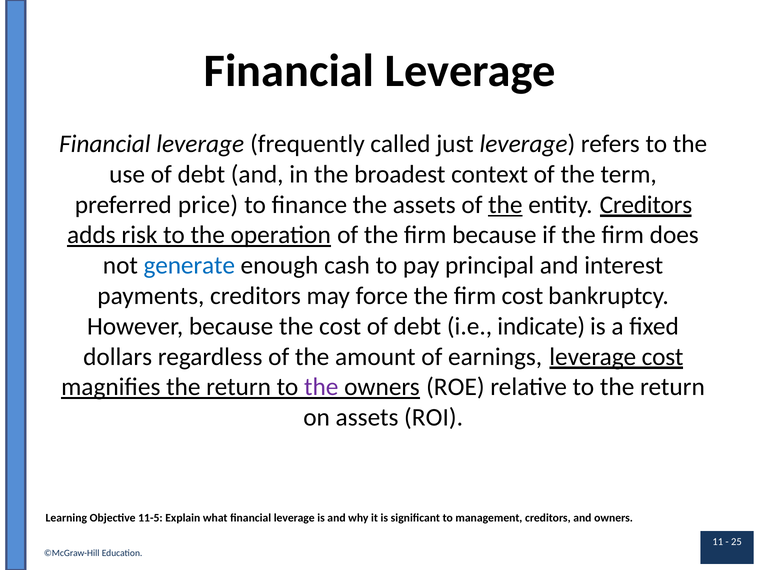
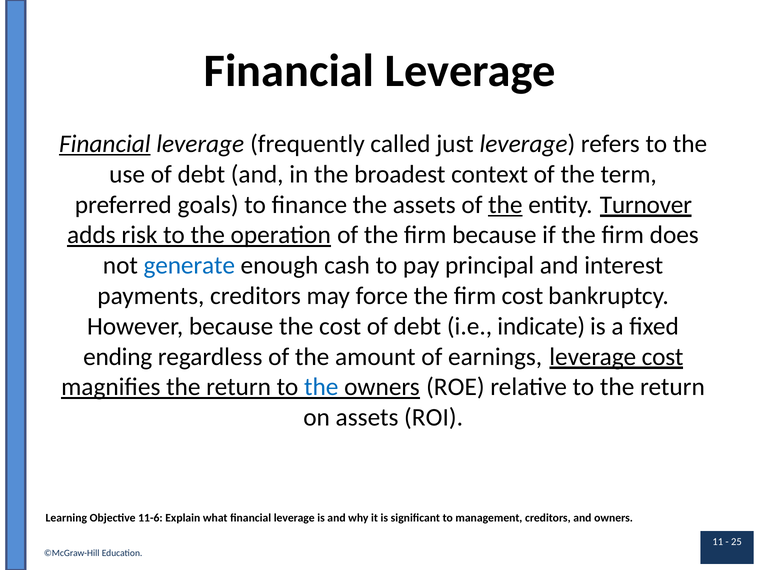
Financial at (105, 144) underline: none -> present
price: price -> goals
underline Creditors: Creditors -> Turnover
dollars: dollars -> ending
the at (321, 387) colour: purple -> blue
11-5: 11-5 -> 11-6
